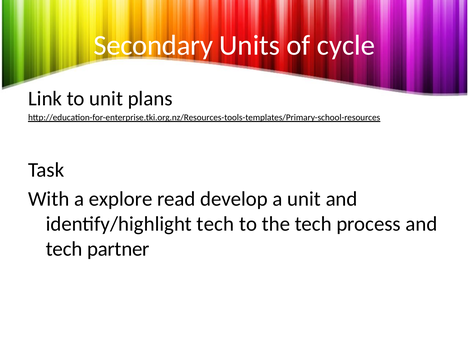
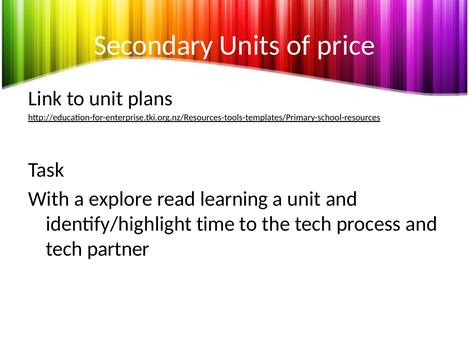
cycle: cycle -> price
develop: develop -> learning
identify/highlight tech: tech -> time
